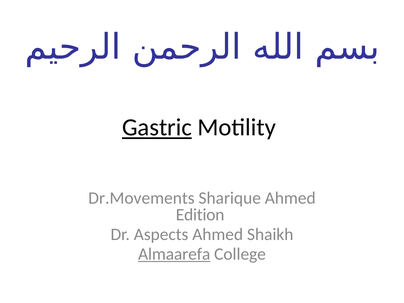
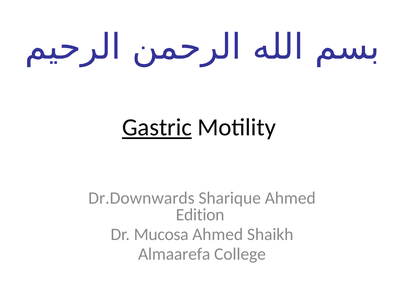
Dr.Movements: Dr.Movements -> Dr.Downwards
Aspects: Aspects -> Mucosa
Almaarefa underline: present -> none
